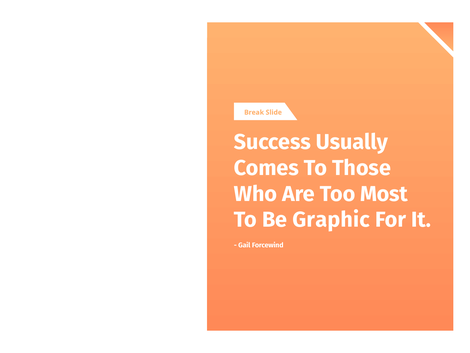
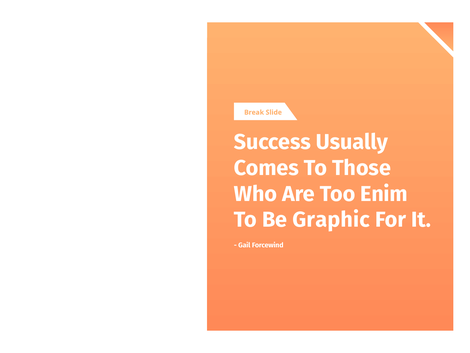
Most: Most -> Enim
